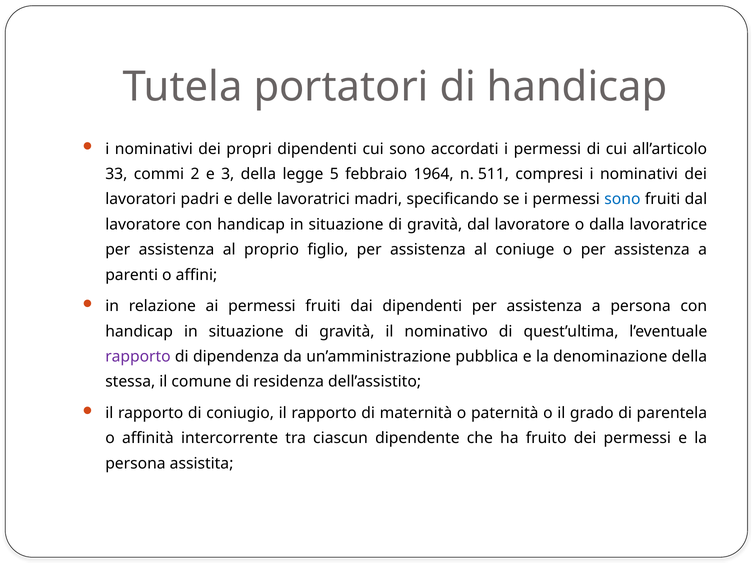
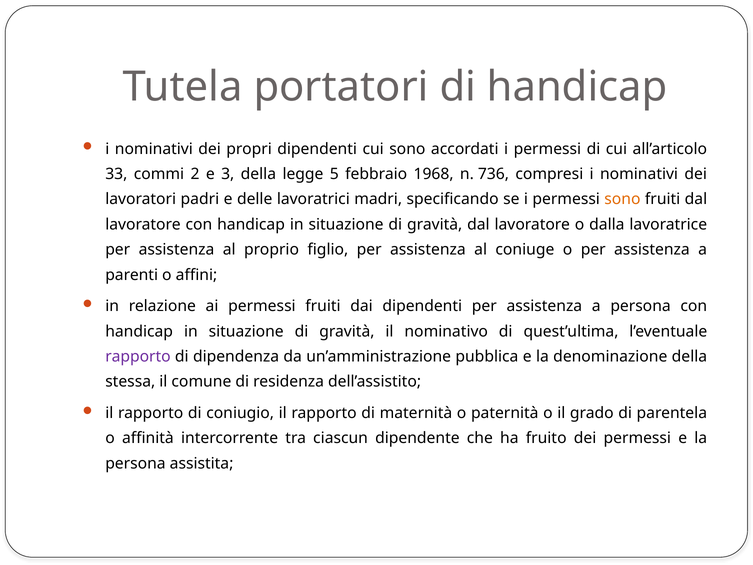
1964: 1964 -> 1968
511: 511 -> 736
sono at (622, 199) colour: blue -> orange
